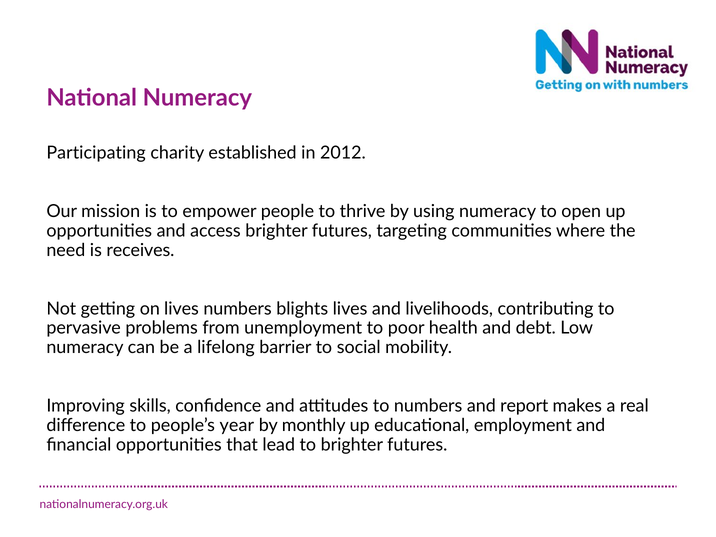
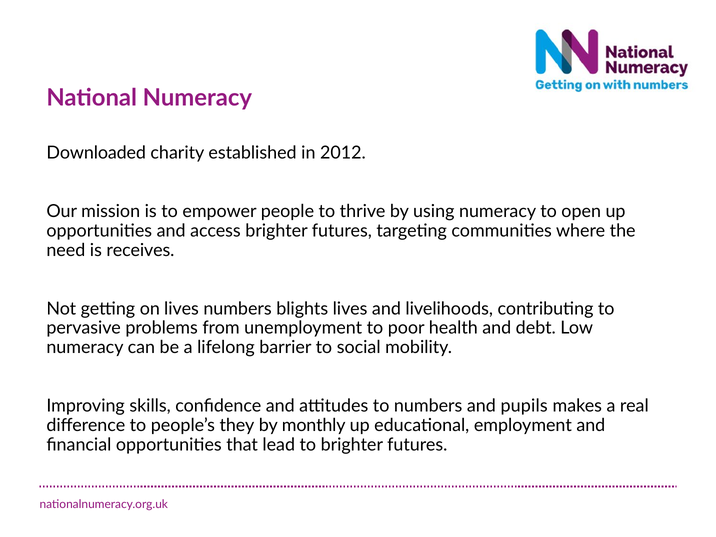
Participating: Participating -> Downloaded
report: report -> pupils
year: year -> they
